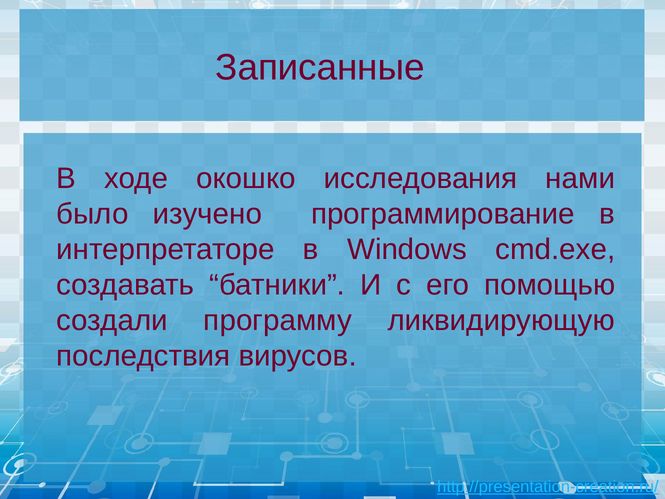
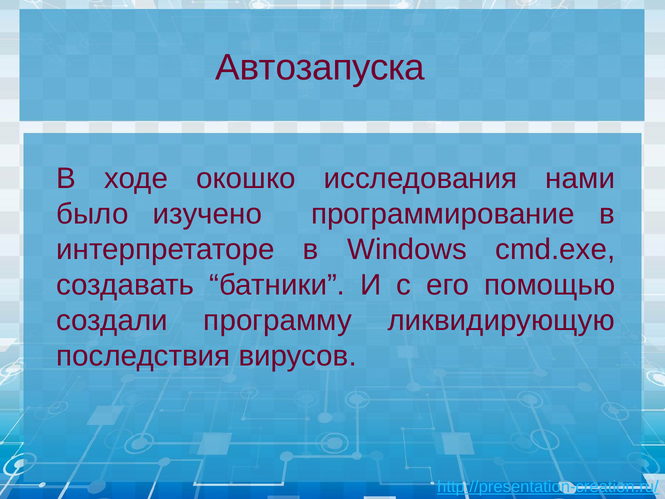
Записанные: Записанные -> Автозапуска
